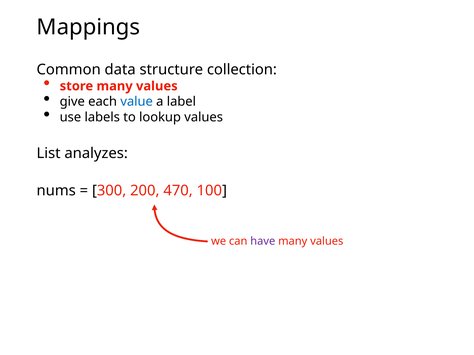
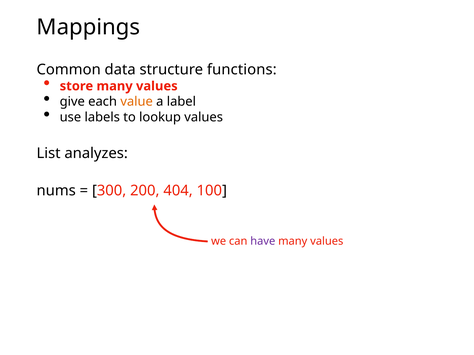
collection: collection -> functions
value colour: blue -> orange
470: 470 -> 404
